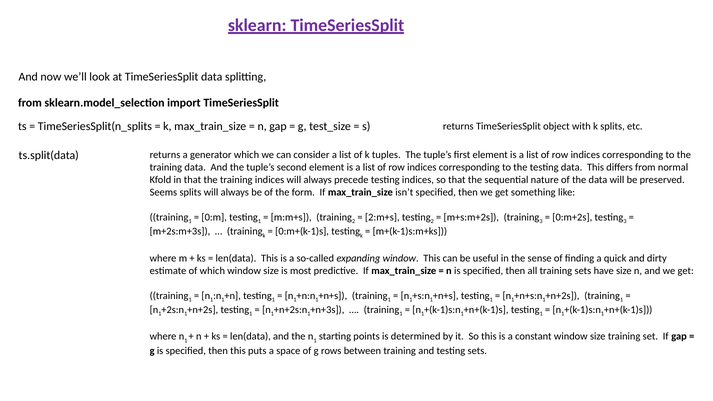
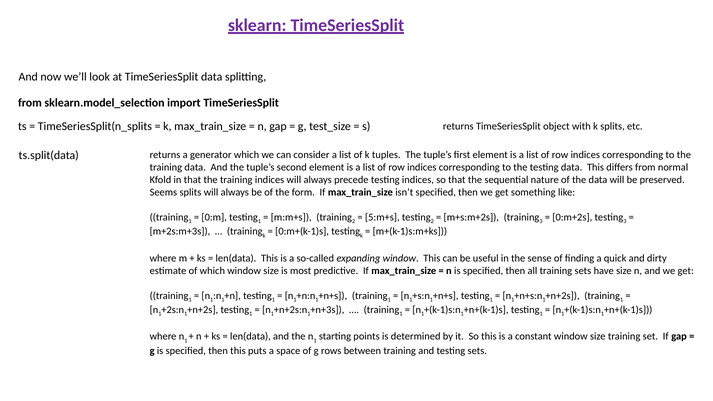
2:m+s: 2:m+s -> 5:m+s
